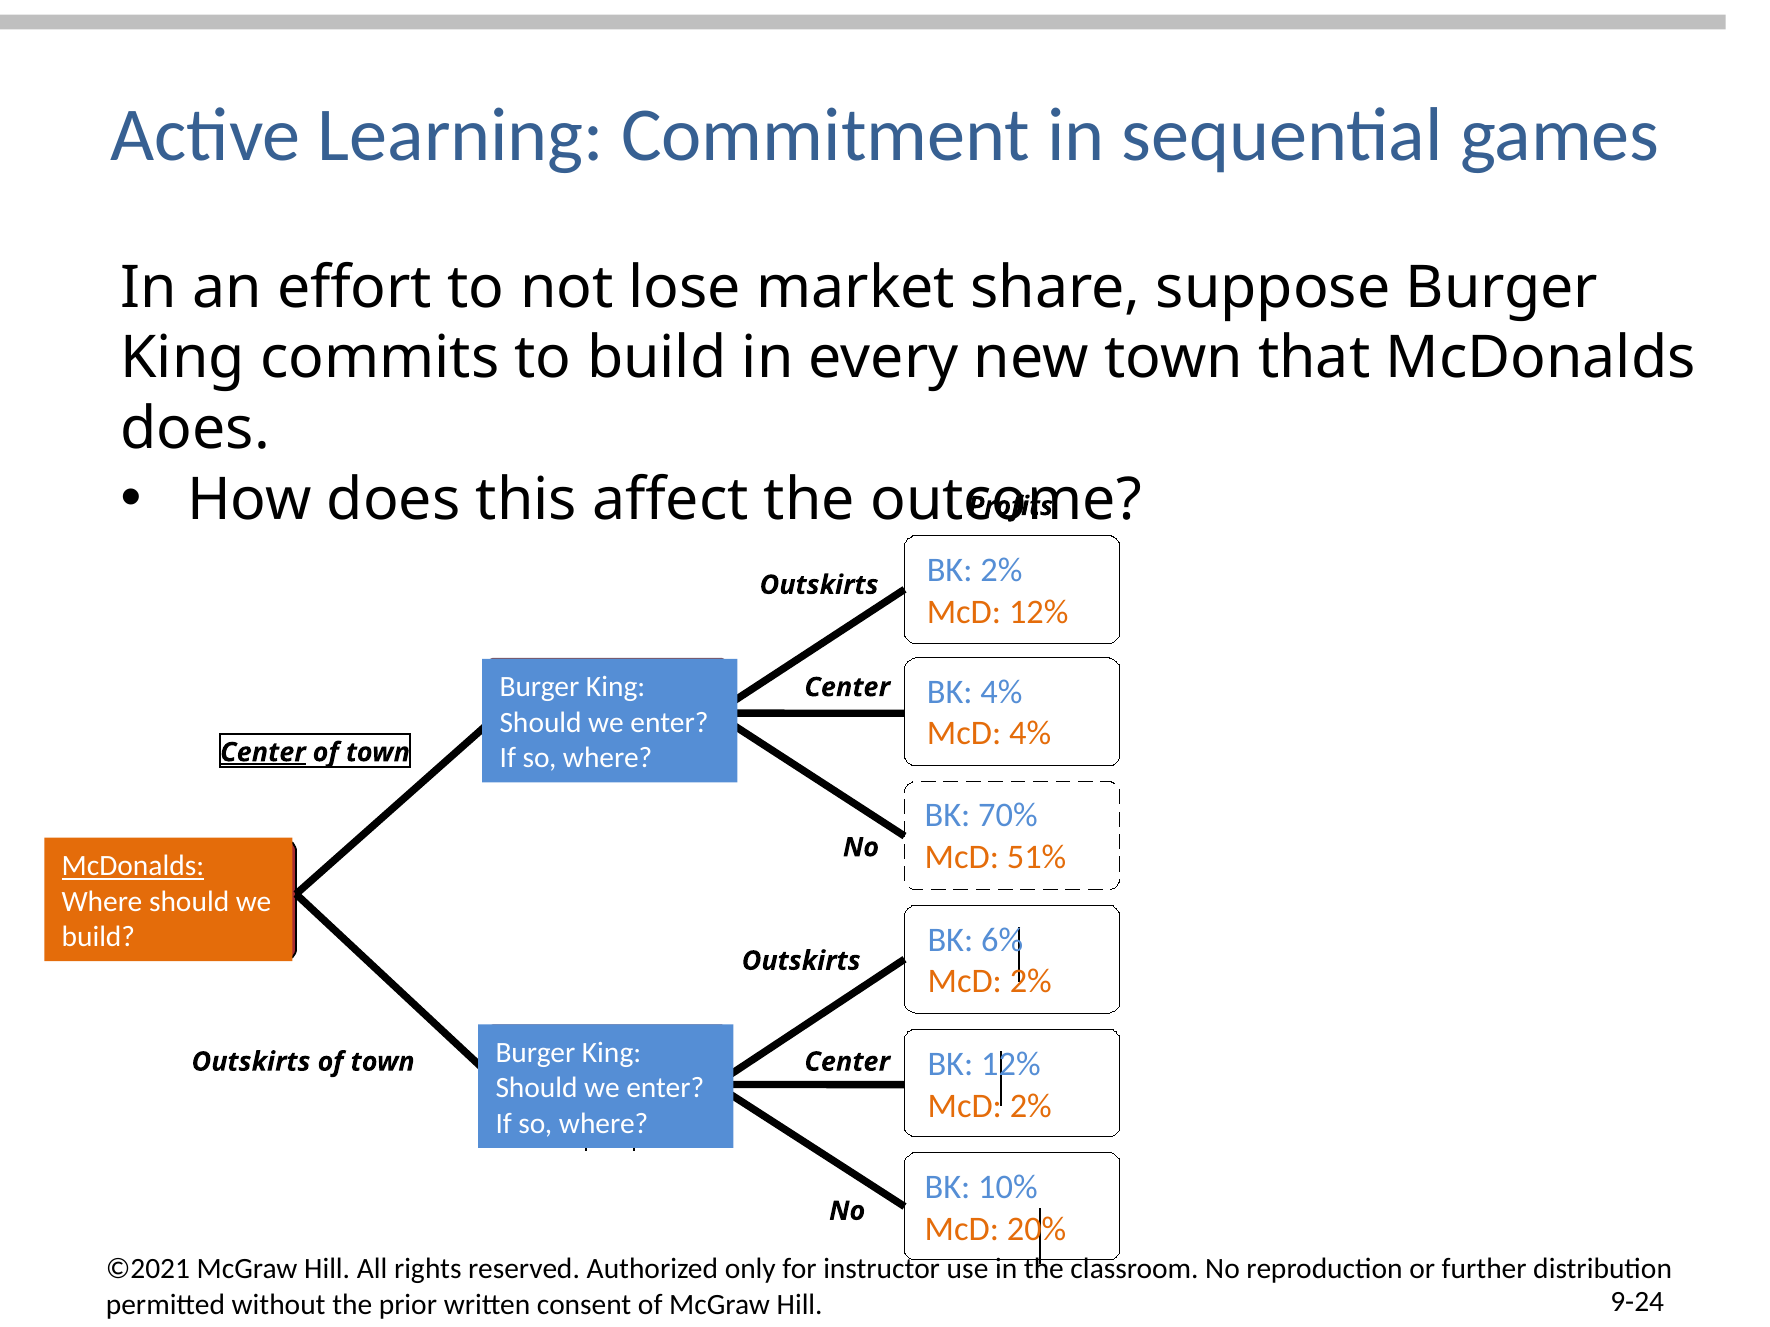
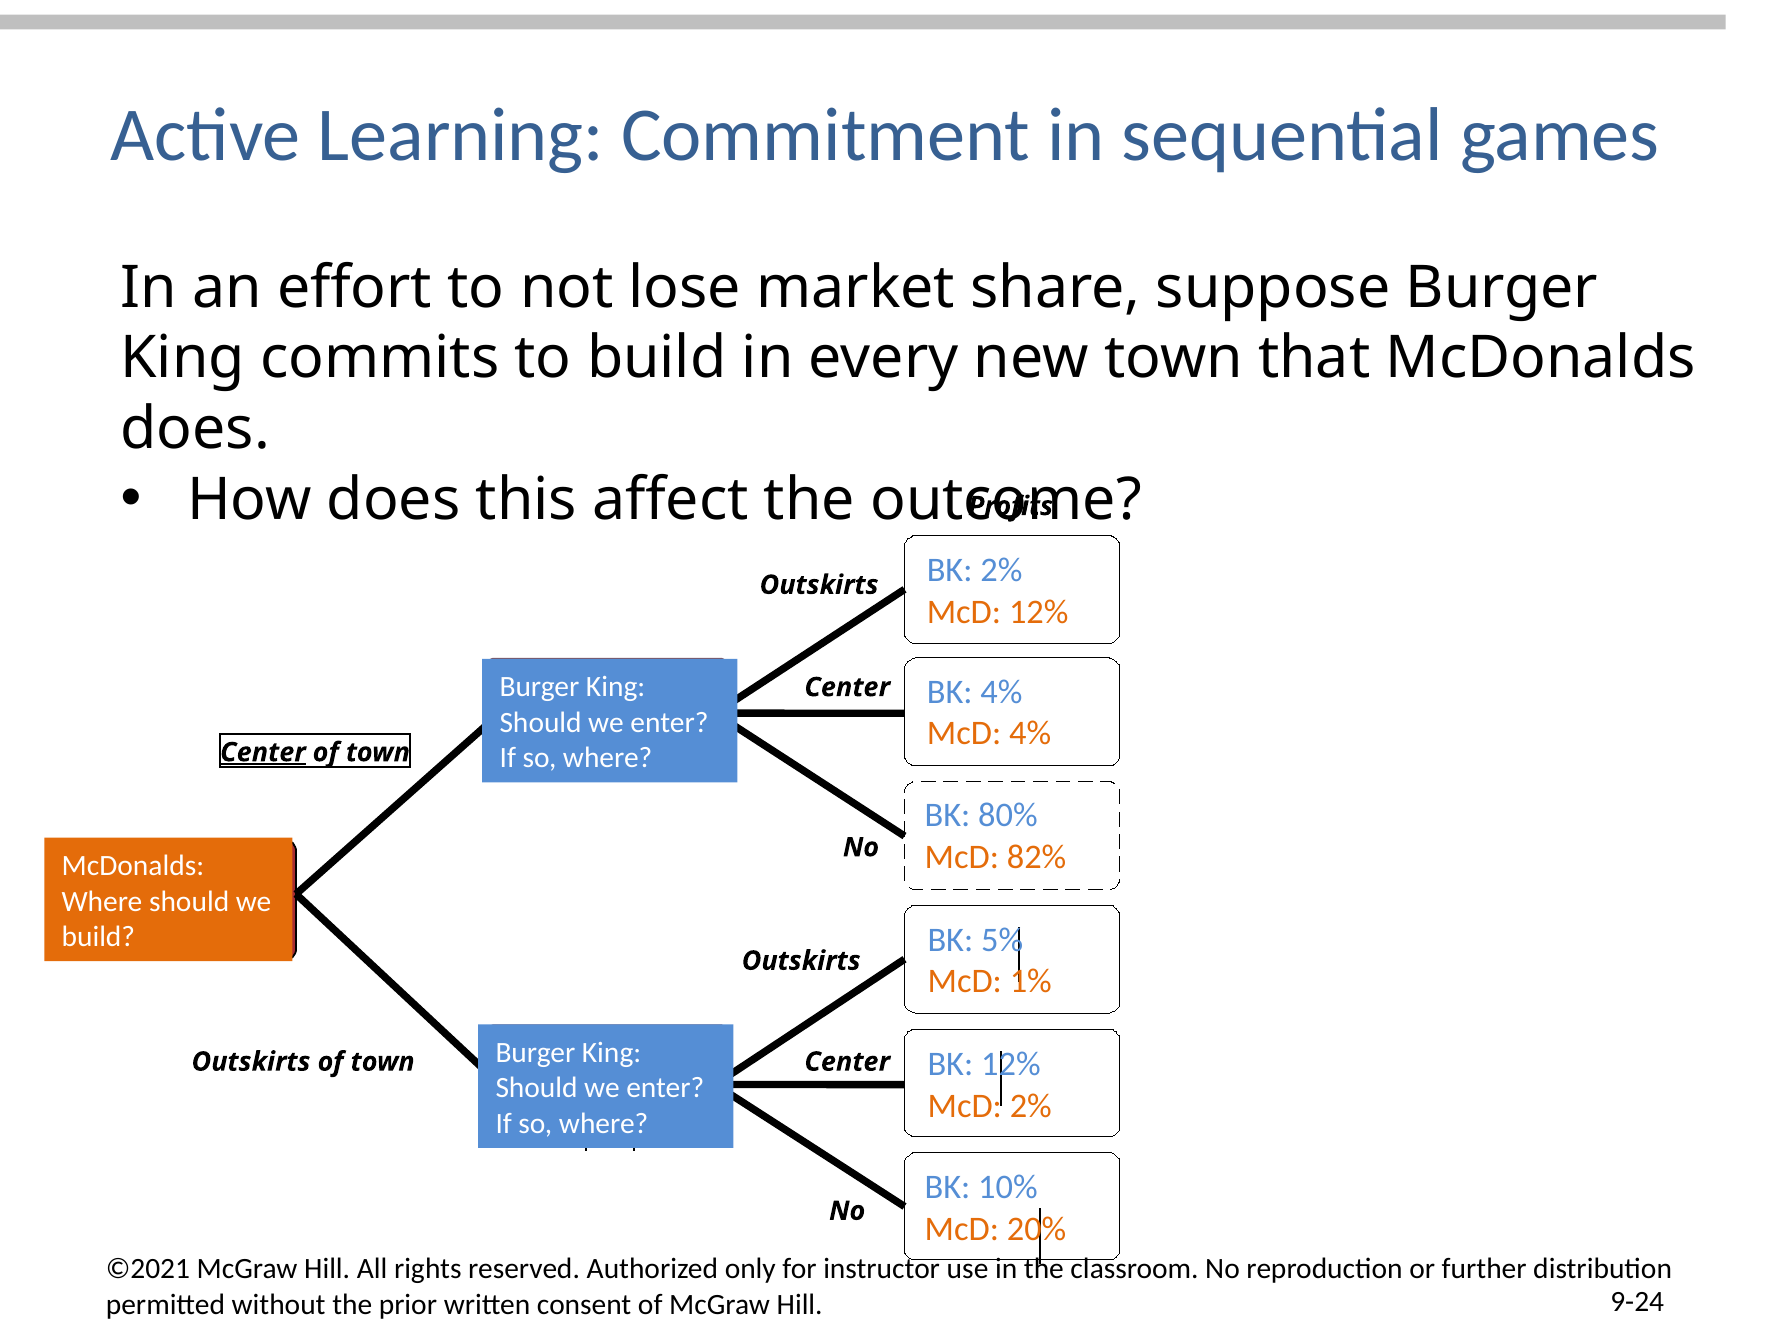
70%: 70% -> 80%
51%: 51% -> 82%
McDonalds at (133, 866) underline: present -> none
6%: 6% -> 5%
2% at (1031, 982): 2% -> 1%
